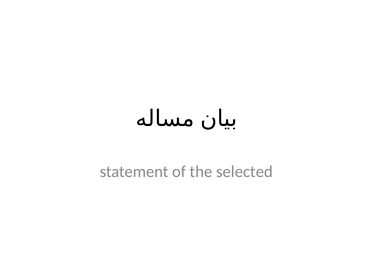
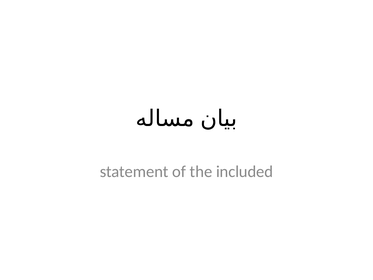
selected: selected -> included
